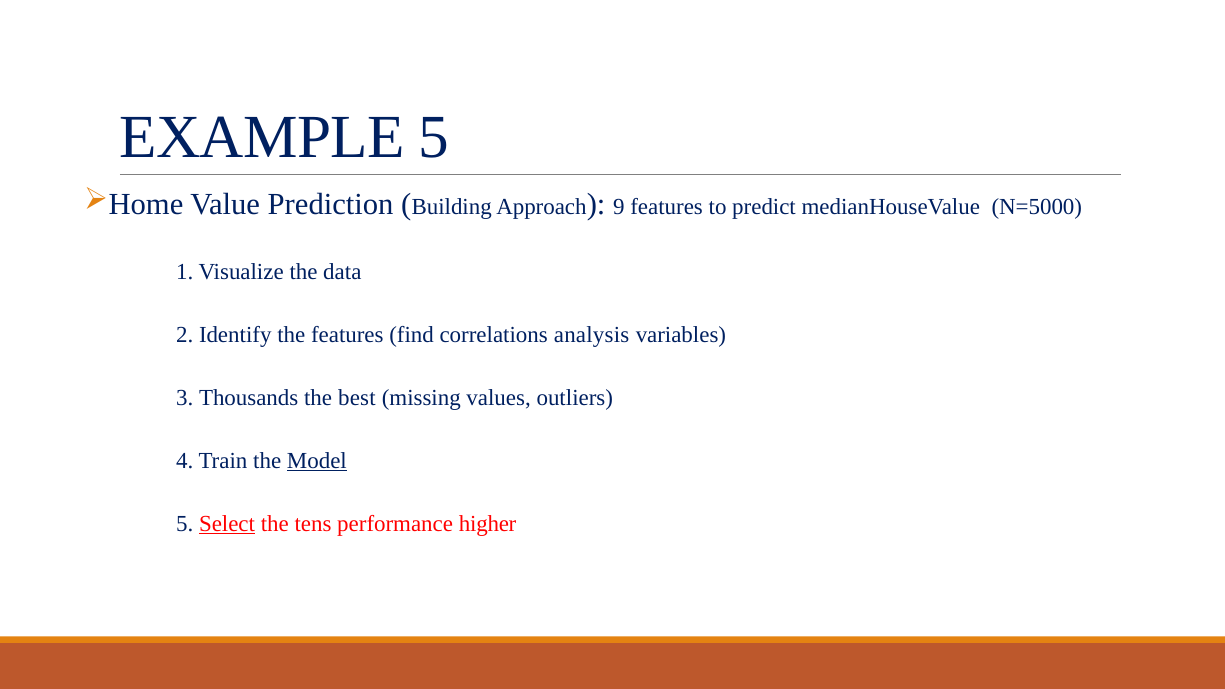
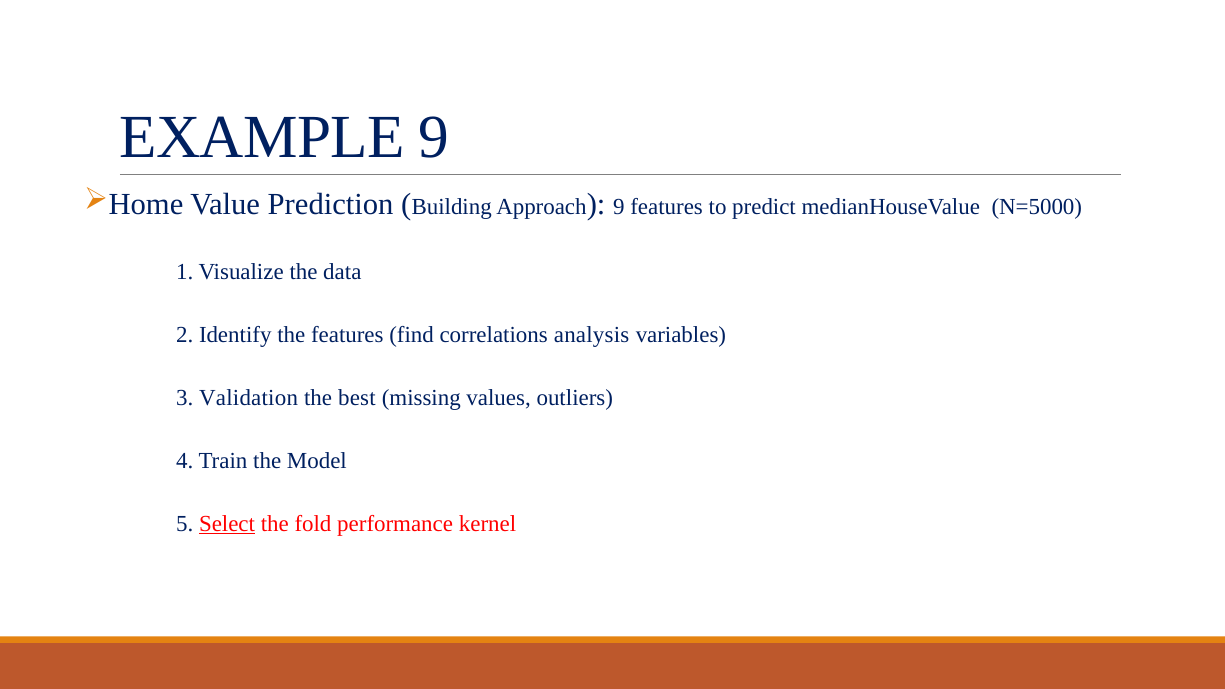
EXAMPLE 5: 5 -> 9
Thousands: Thousands -> Validation
Model underline: present -> none
tens: tens -> fold
higher: higher -> kernel
